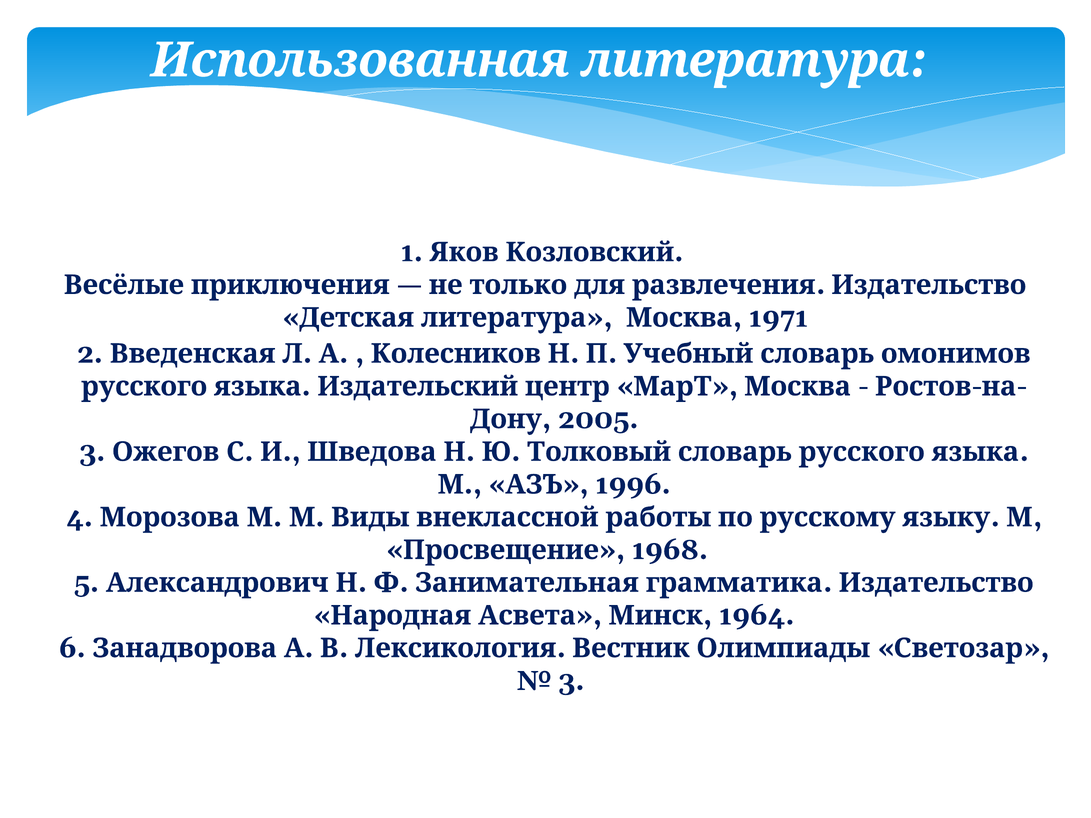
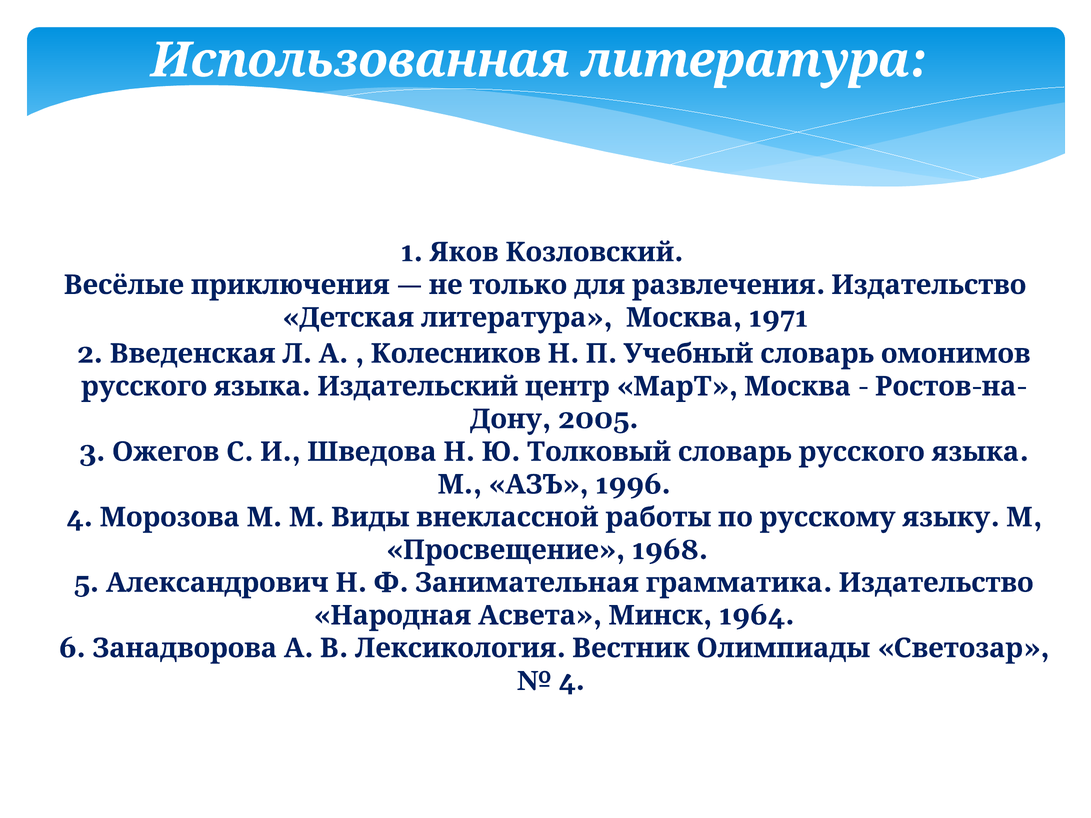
3 at (571, 681): 3 -> 4
